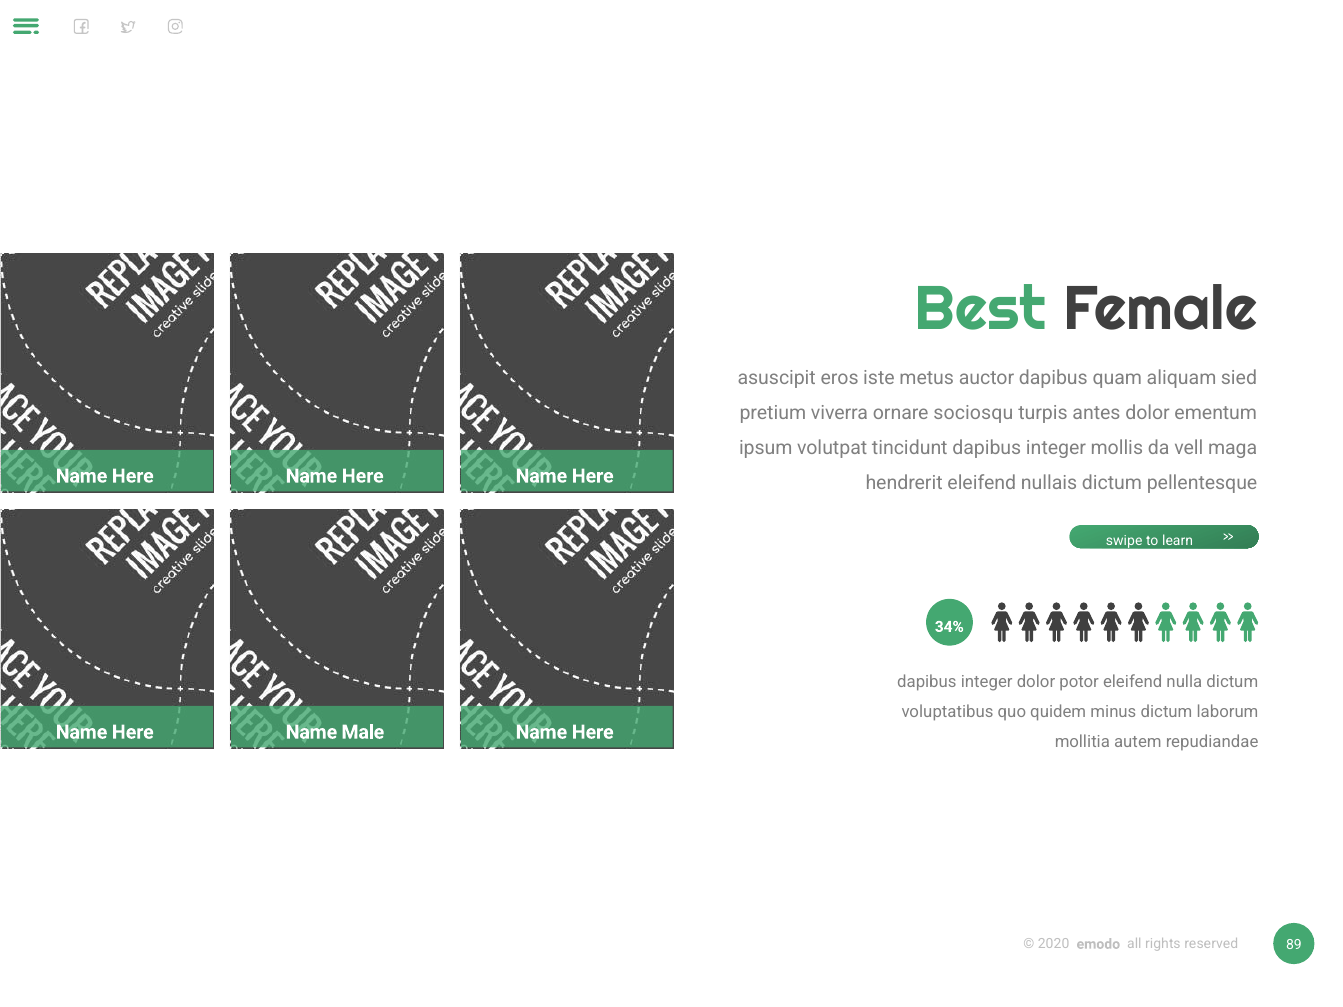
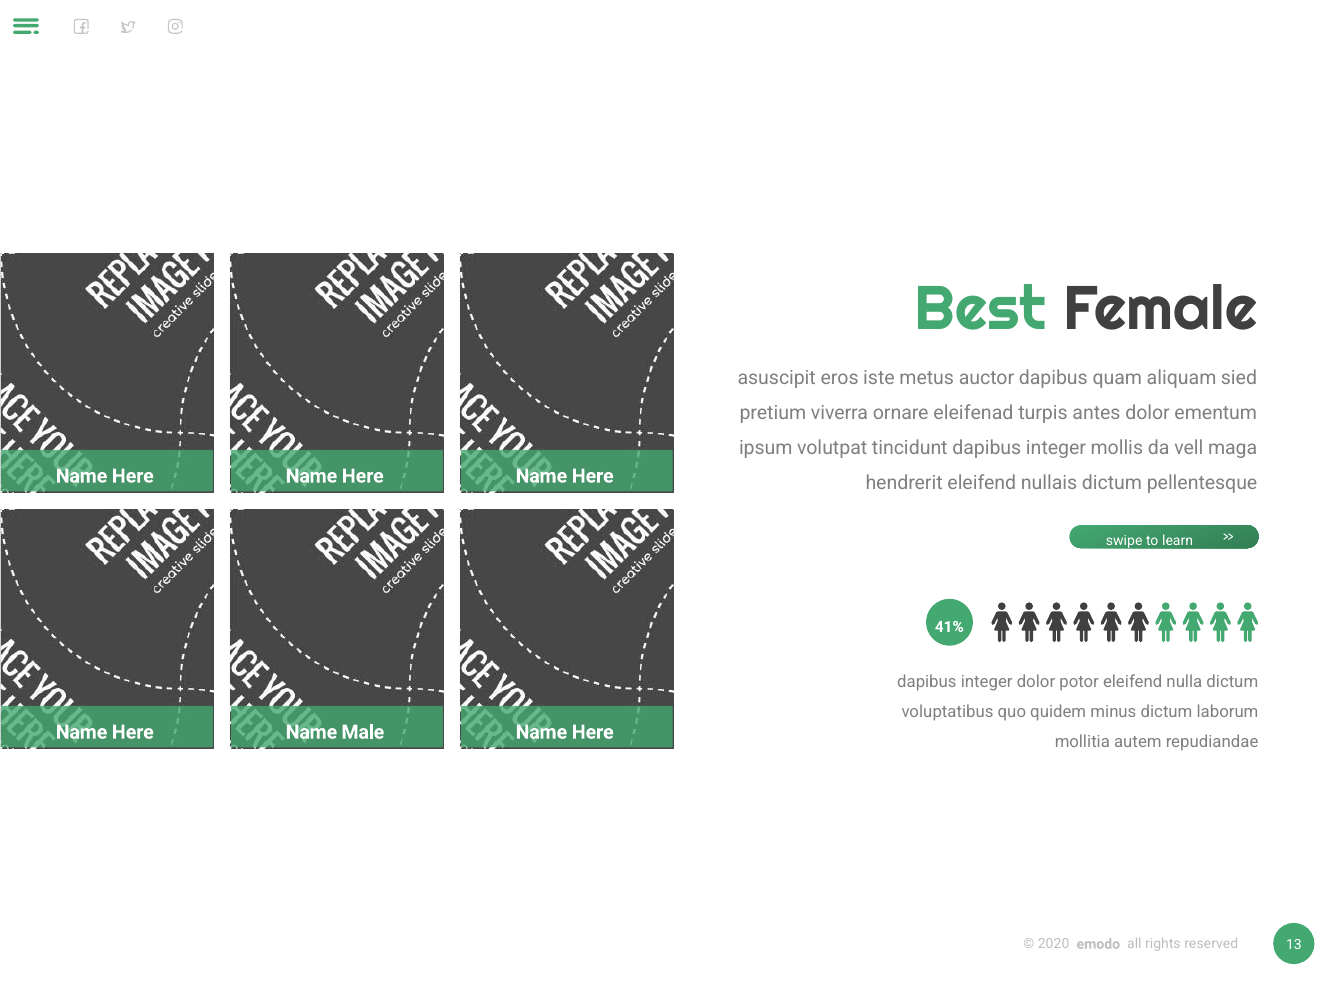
sociosqu: sociosqu -> eleifenad
34%: 34% -> 41%
89: 89 -> 13
